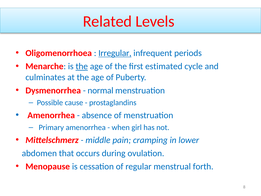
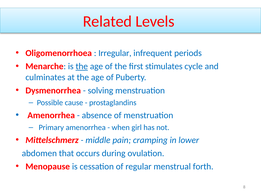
Irregular underline: present -> none
estimated: estimated -> stimulates
normal: normal -> solving
